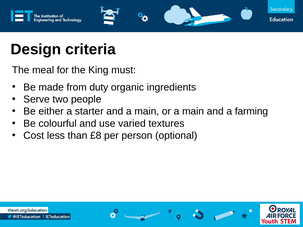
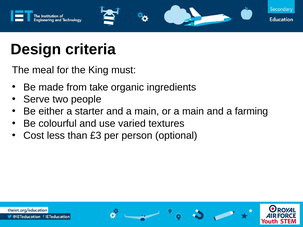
duty: duty -> take
£8: £8 -> £3
